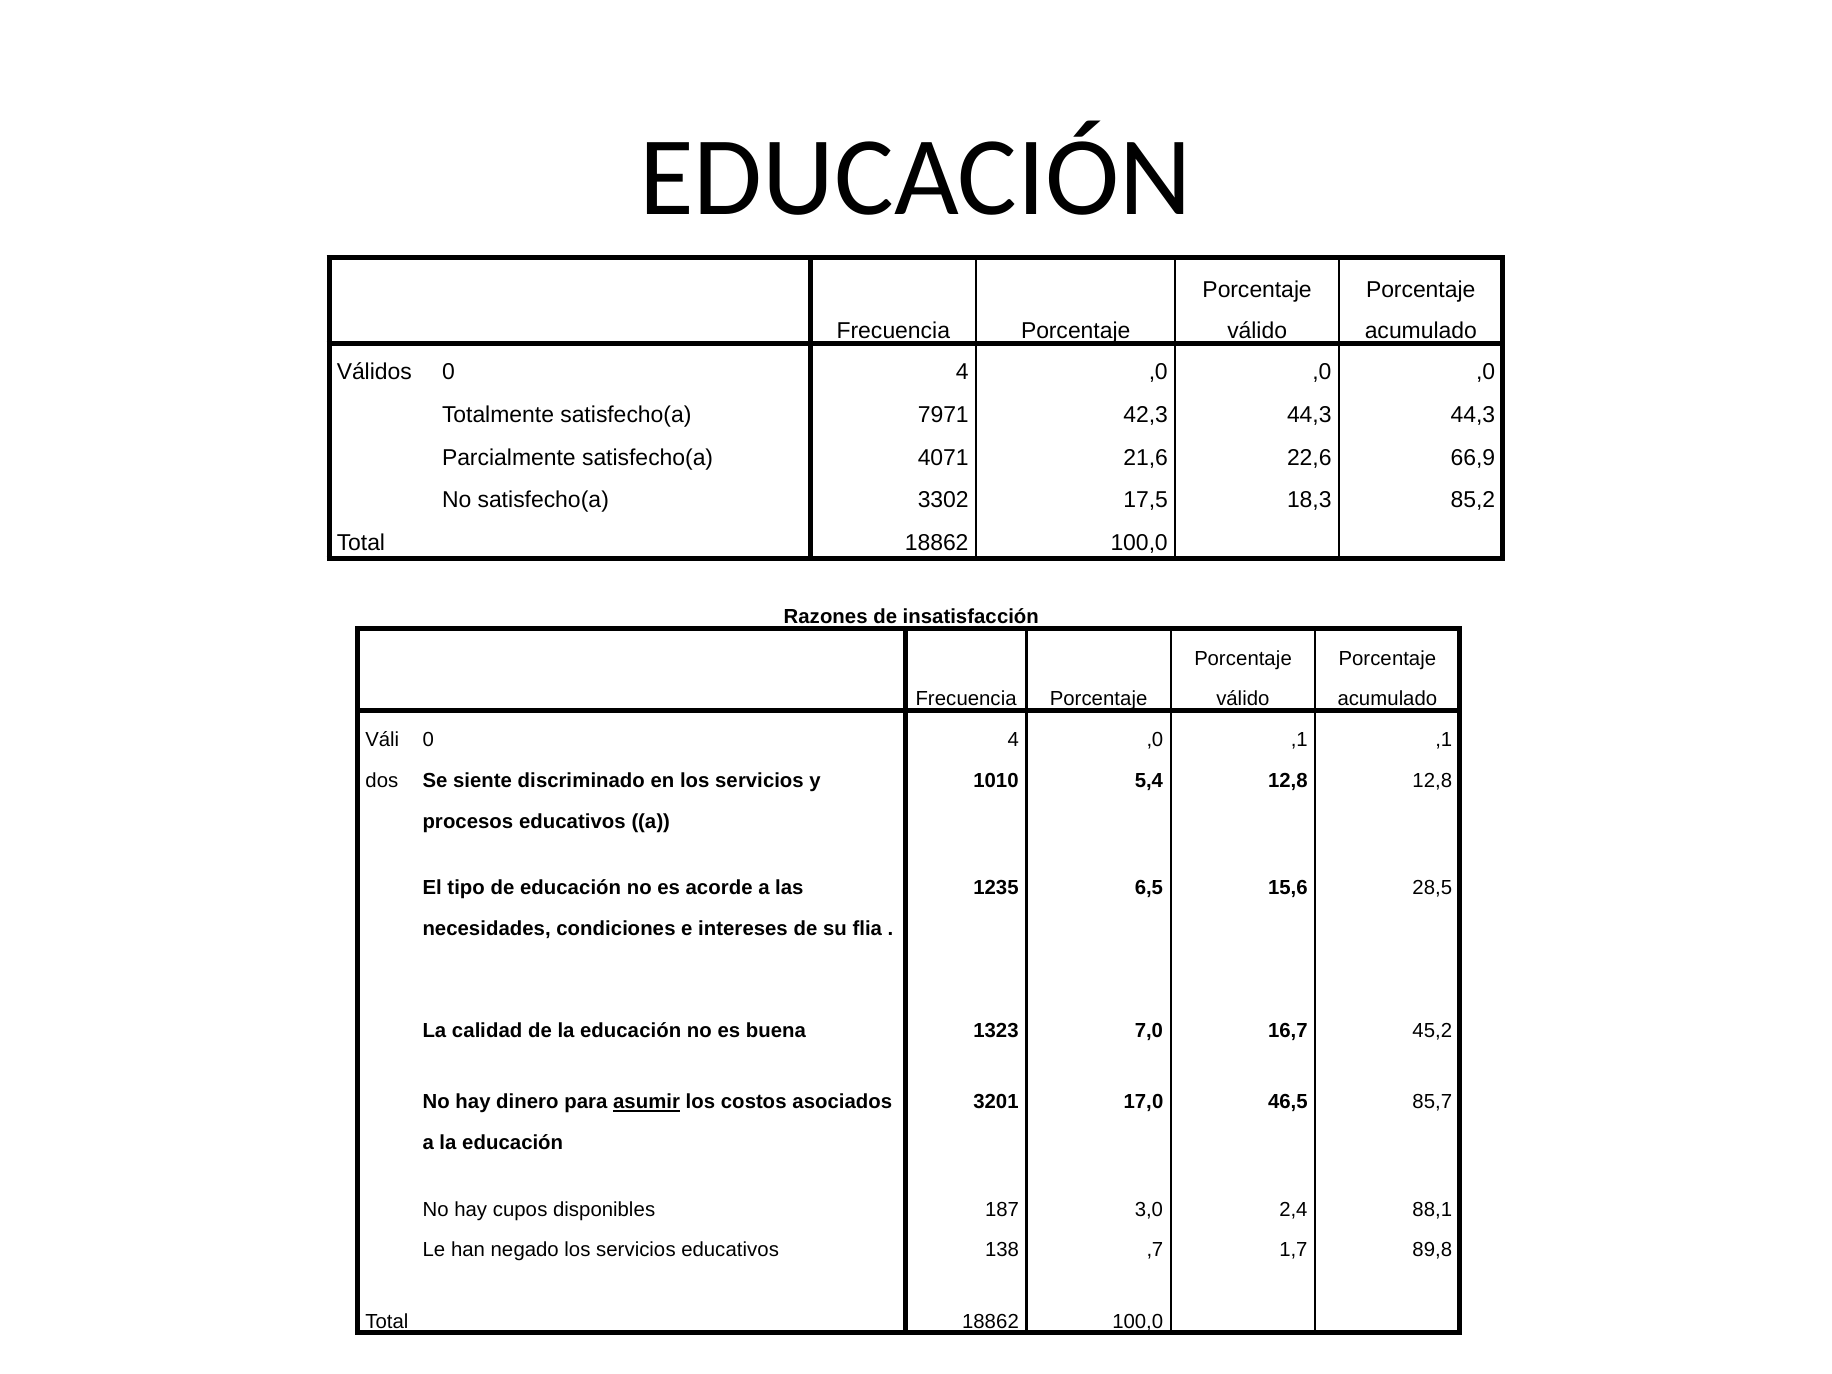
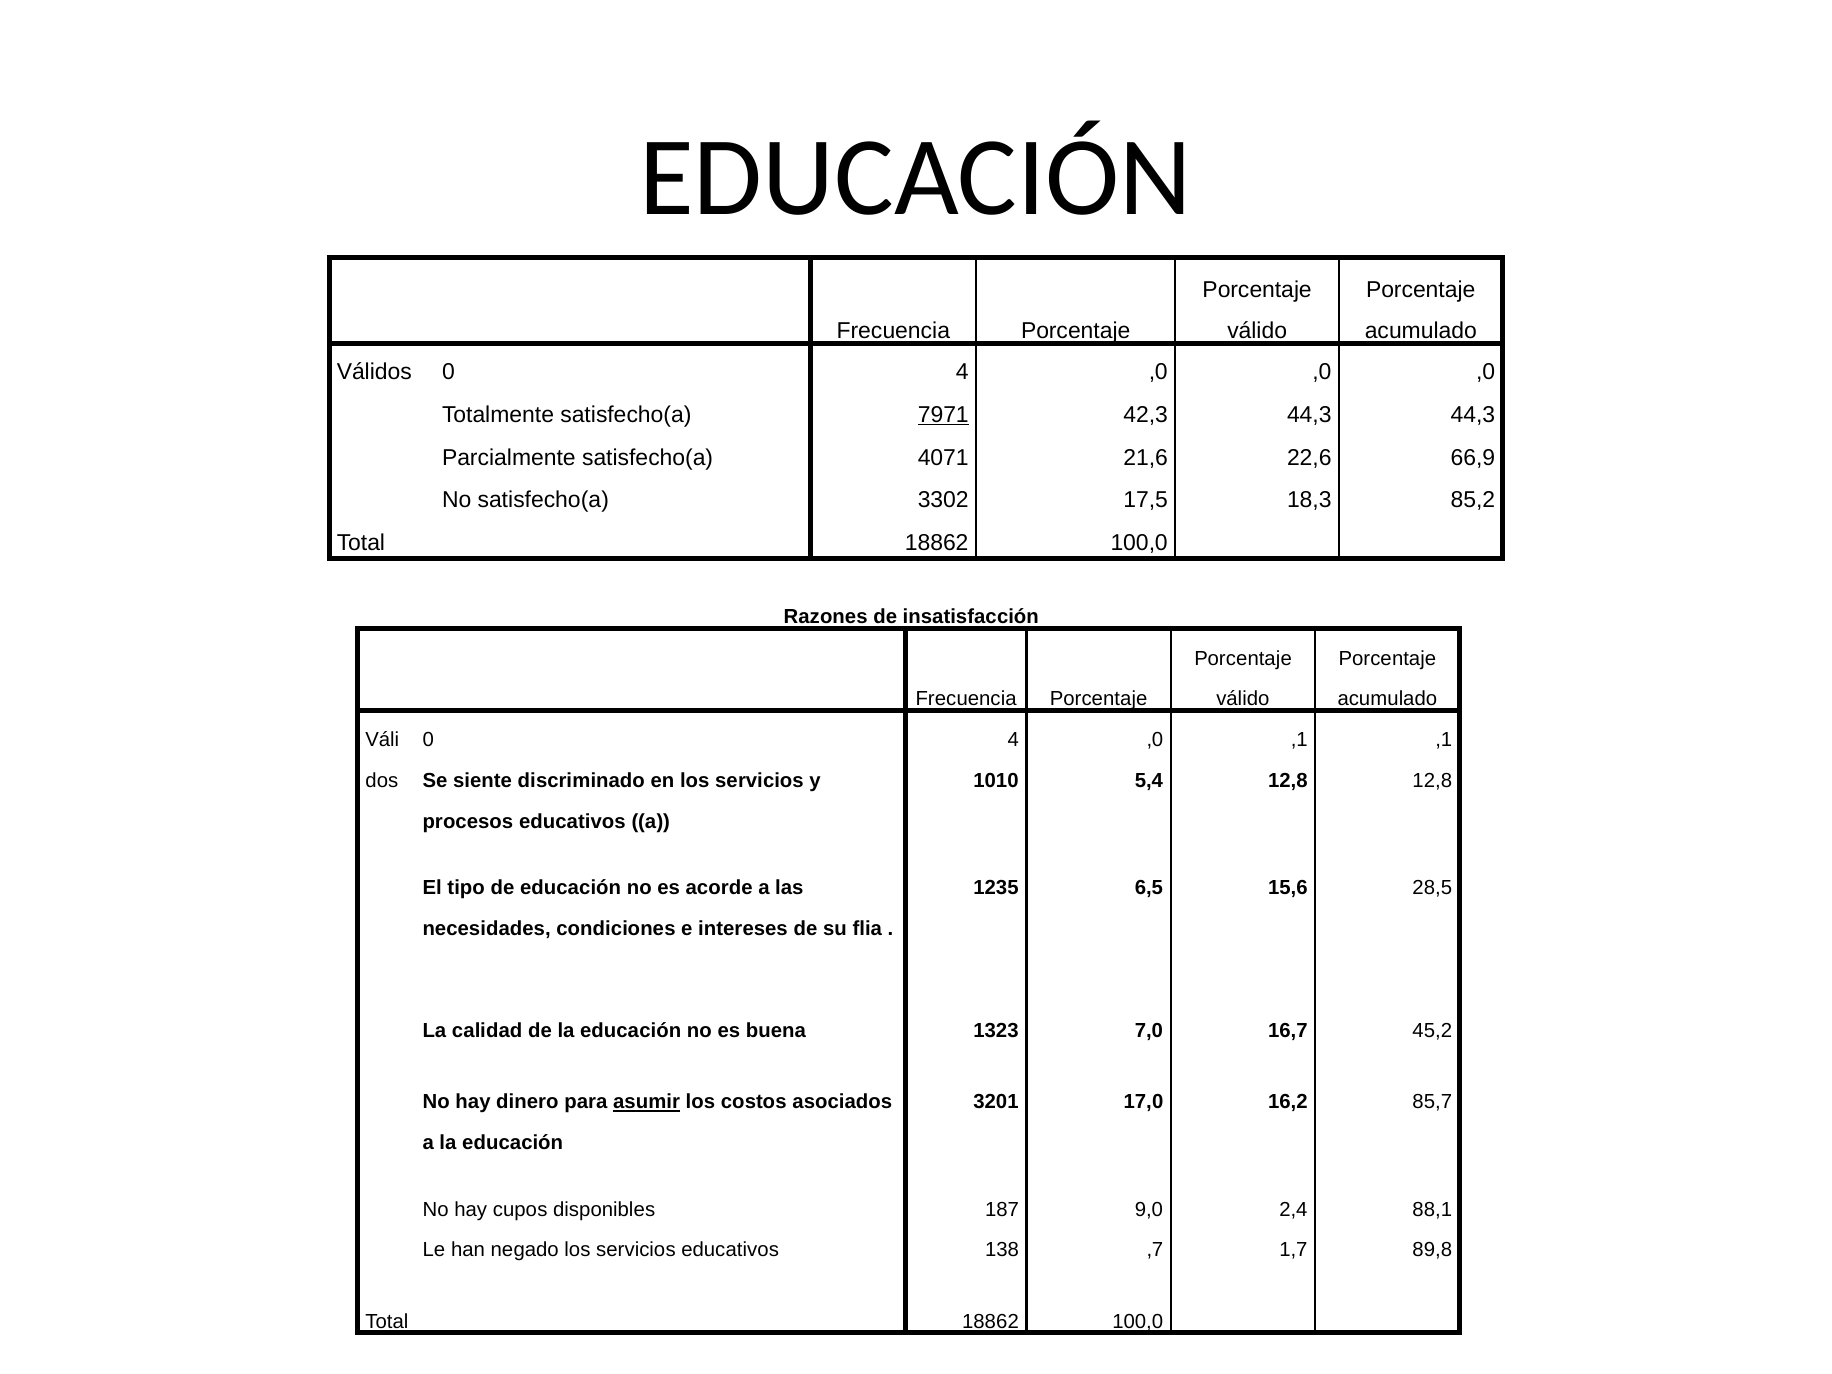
7971 underline: none -> present
46,5: 46,5 -> 16,2
3,0: 3,0 -> 9,0
